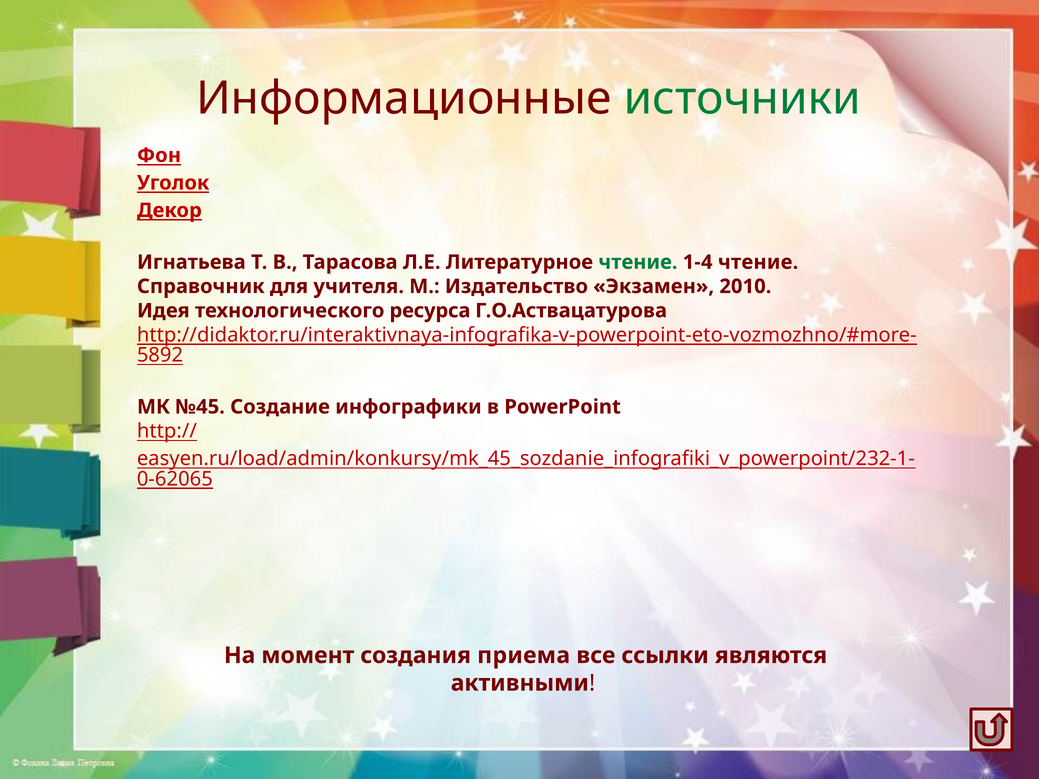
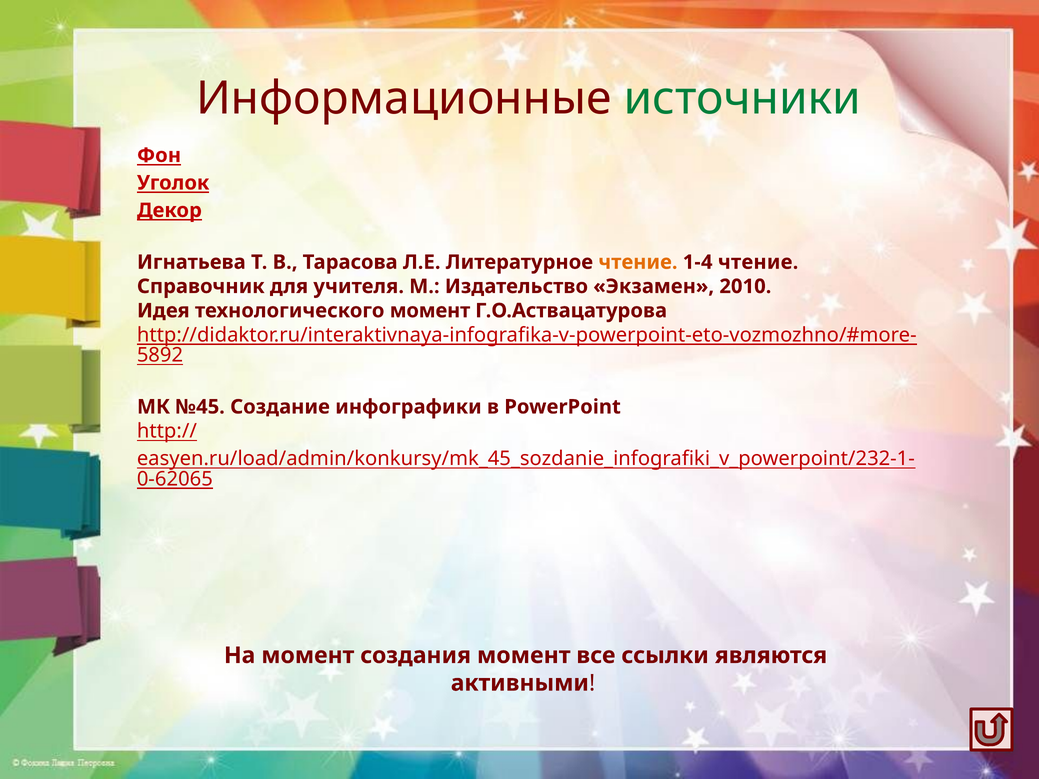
чтение at (638, 262) colour: green -> orange
технологического ресурса: ресурса -> момент
создания приема: приема -> момент
